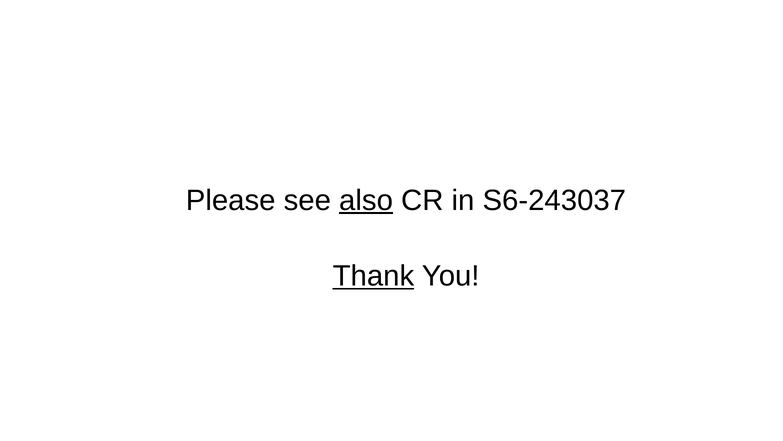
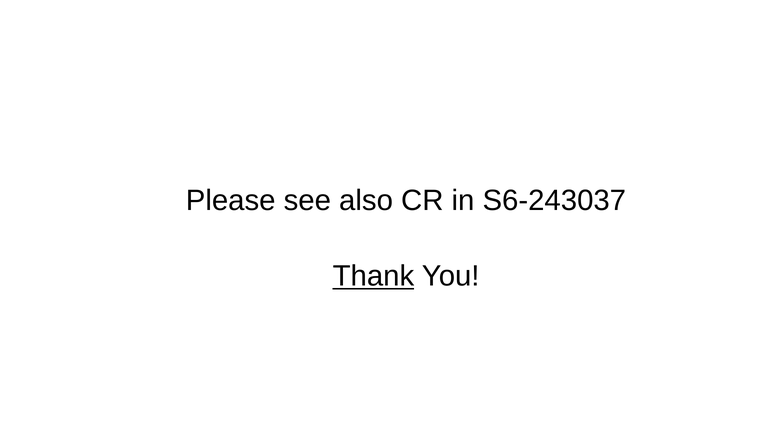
also underline: present -> none
